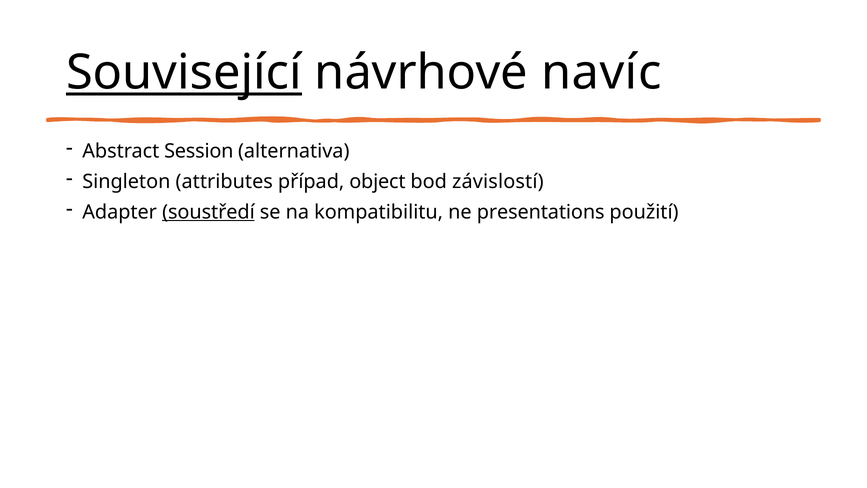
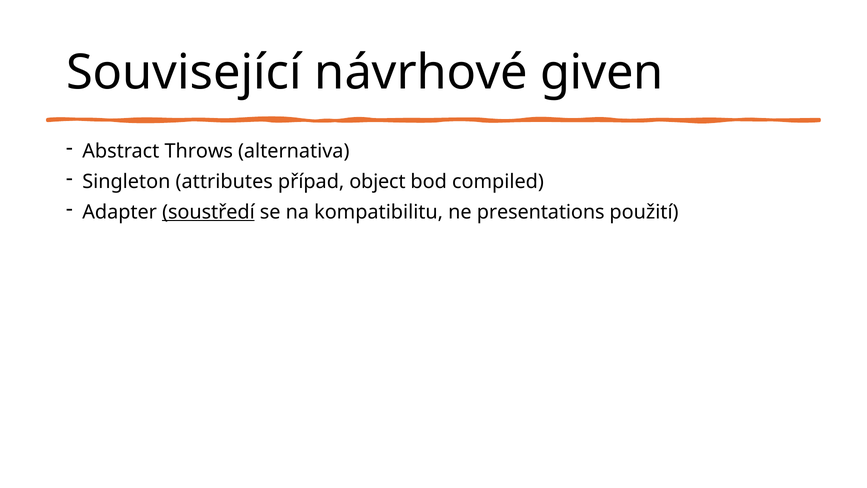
Související underline: present -> none
navíc: navíc -> given
Session: Session -> Throws
závislostí: závislostí -> compiled
